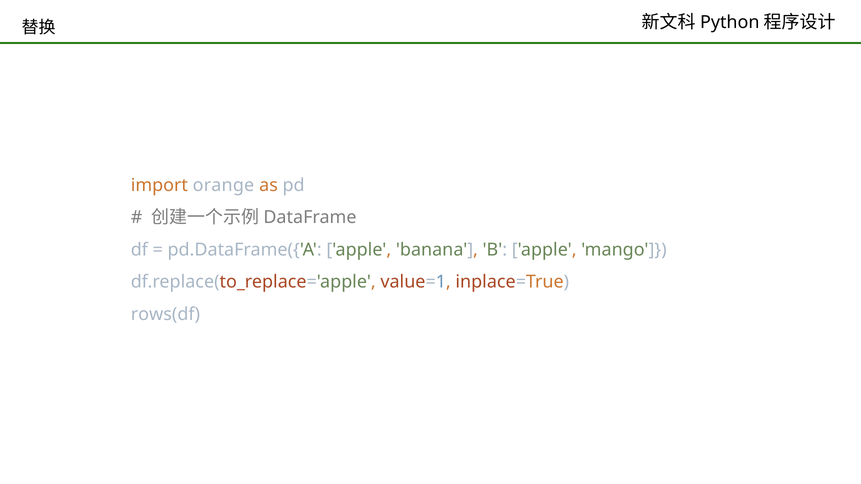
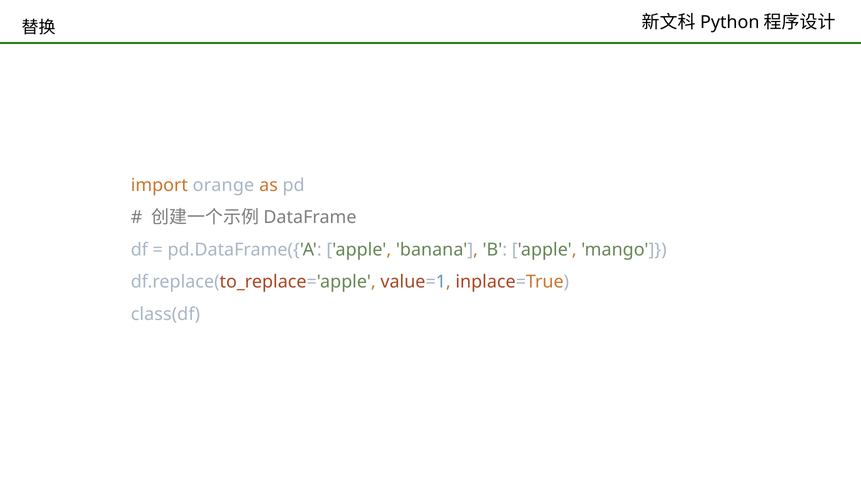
rows(df: rows(df -> class(df
